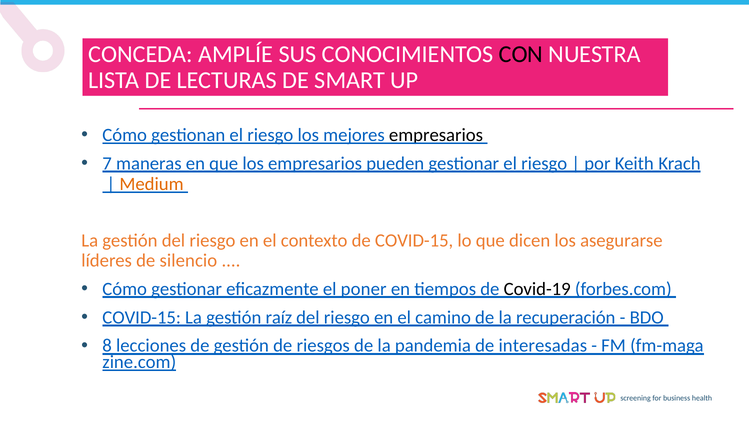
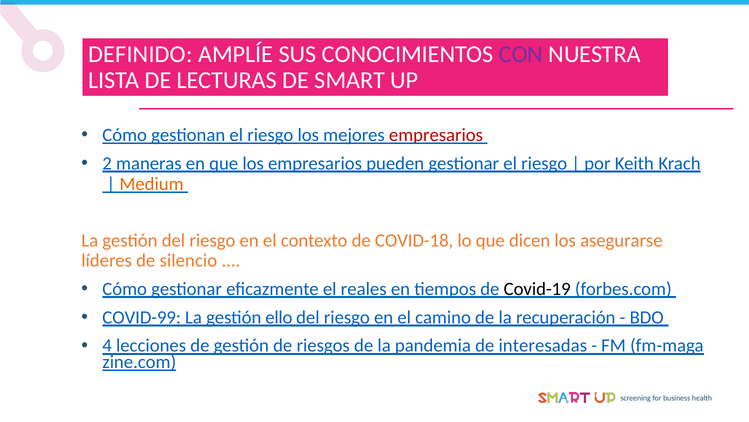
CONCEDA: CONCEDA -> DEFINIDO
CON colour: black -> purple
empresarios at (436, 135) colour: black -> red
7: 7 -> 2
de COVID-15: COVID-15 -> COVID-18
poner: poner -> reales
COVID-15 at (142, 317): COVID-15 -> COVID-99
raíz: raíz -> ello
8: 8 -> 4
